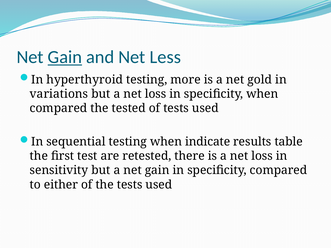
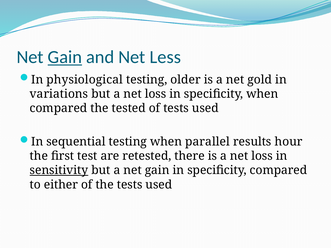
hyperthyroid: hyperthyroid -> physiological
more: more -> older
indicate: indicate -> parallel
table: table -> hour
sensitivity underline: none -> present
